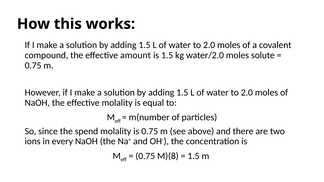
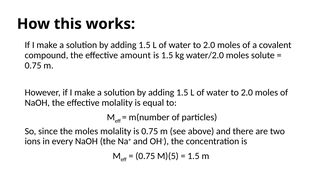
the spend: spend -> moles
M)(8: M)(8 -> M)(5
